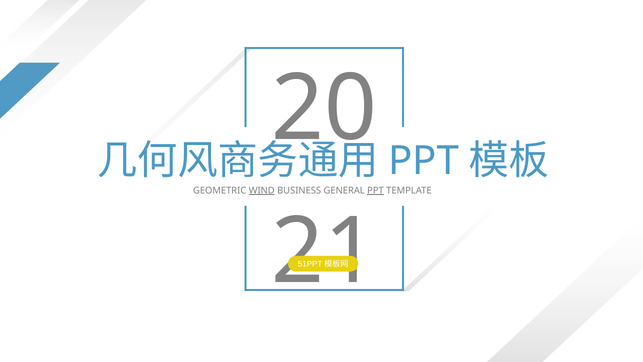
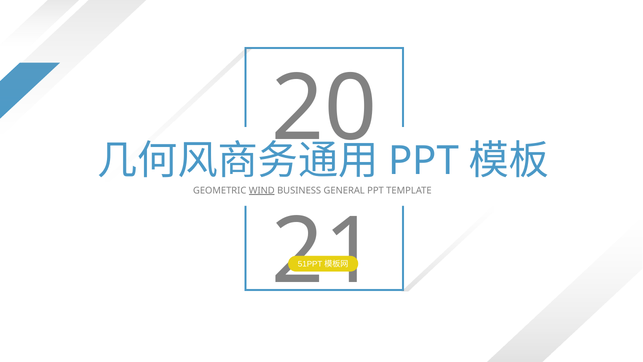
PPT at (376, 190) underline: present -> none
